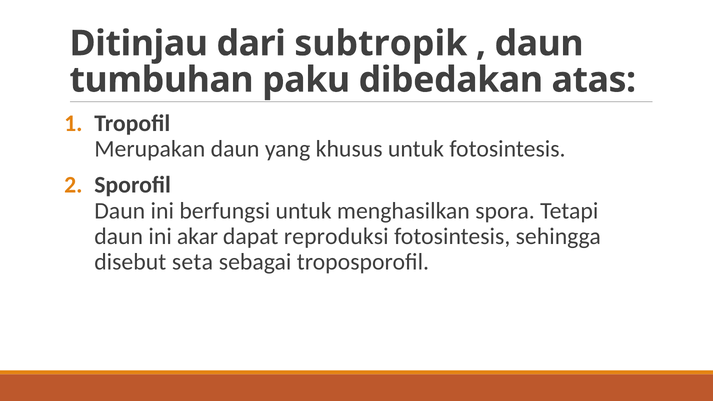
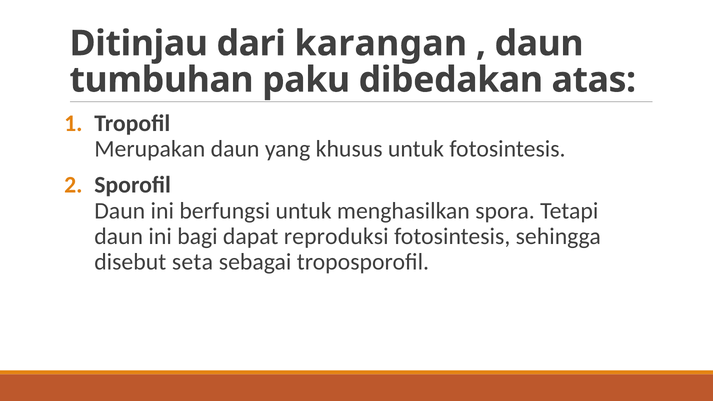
subtropik: subtropik -> karangan
akar: akar -> bagi
